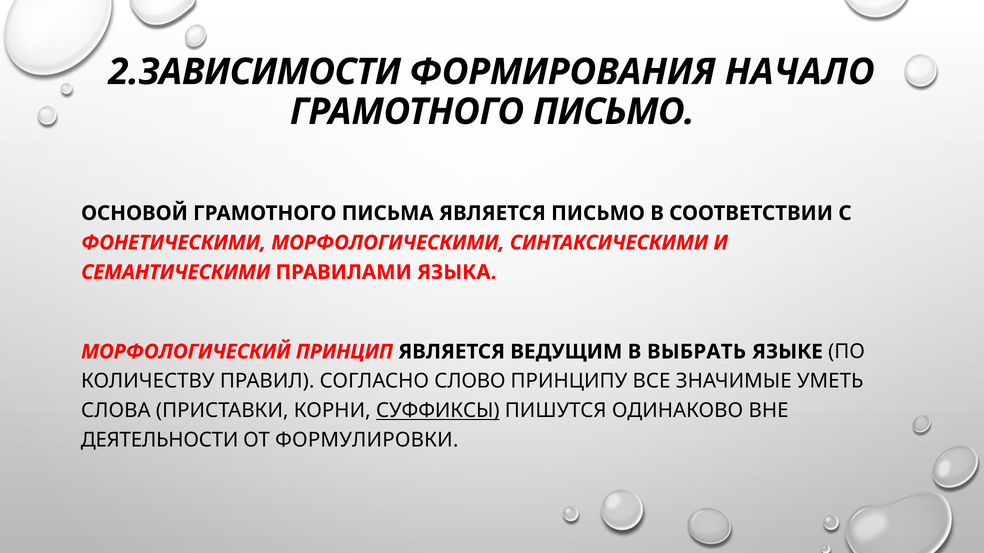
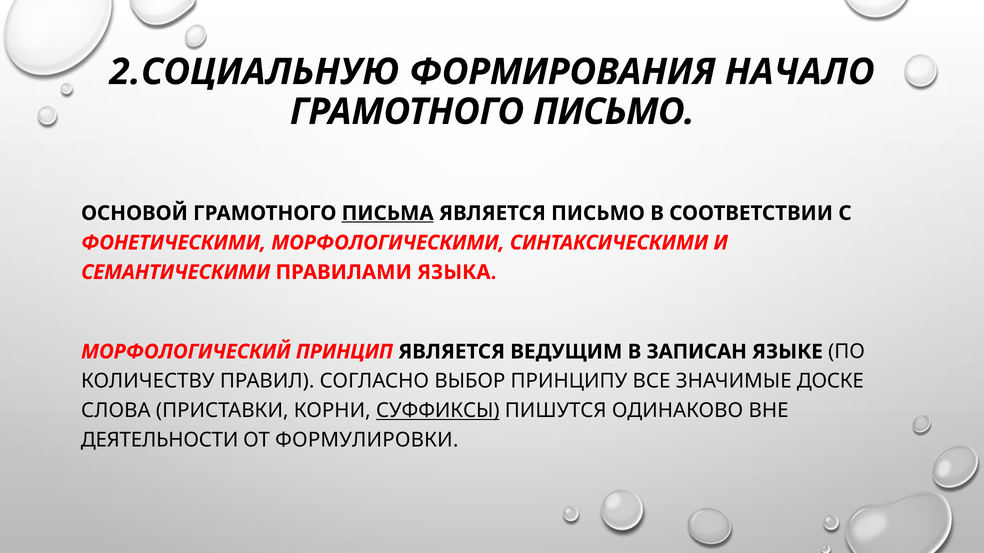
2.ЗАВИСИМОСТИ: 2.ЗАВИСИМОСТИ -> 2.СОЦИАЛЬНУЮ
ПИСЬМА underline: none -> present
ВЫБРАТЬ: ВЫБРАТЬ -> ЗАПИСАН
СЛОВО: СЛОВО -> ВЫБОР
УМЕТЬ: УМЕТЬ -> ДОСКЕ
